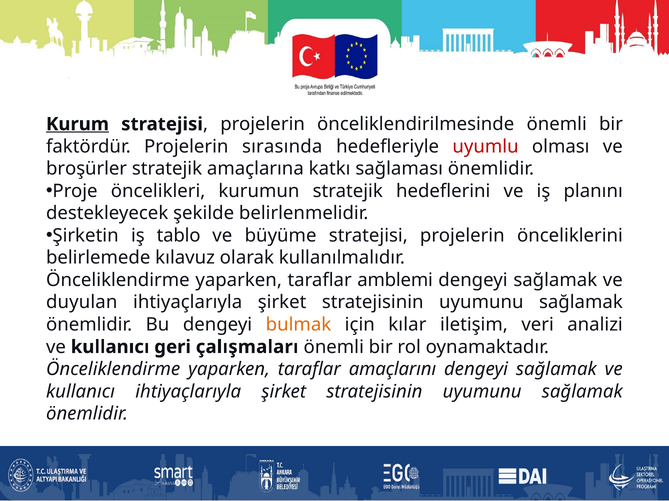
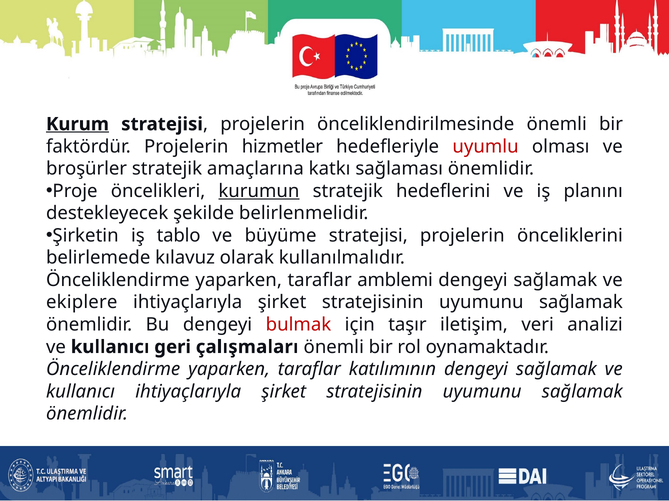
sırasında: sırasında -> hizmetler
kurumun underline: none -> present
duyulan: duyulan -> ekiplere
bulmak colour: orange -> red
kılar: kılar -> taşır
amaçlarını: amaçlarını -> katılımının
